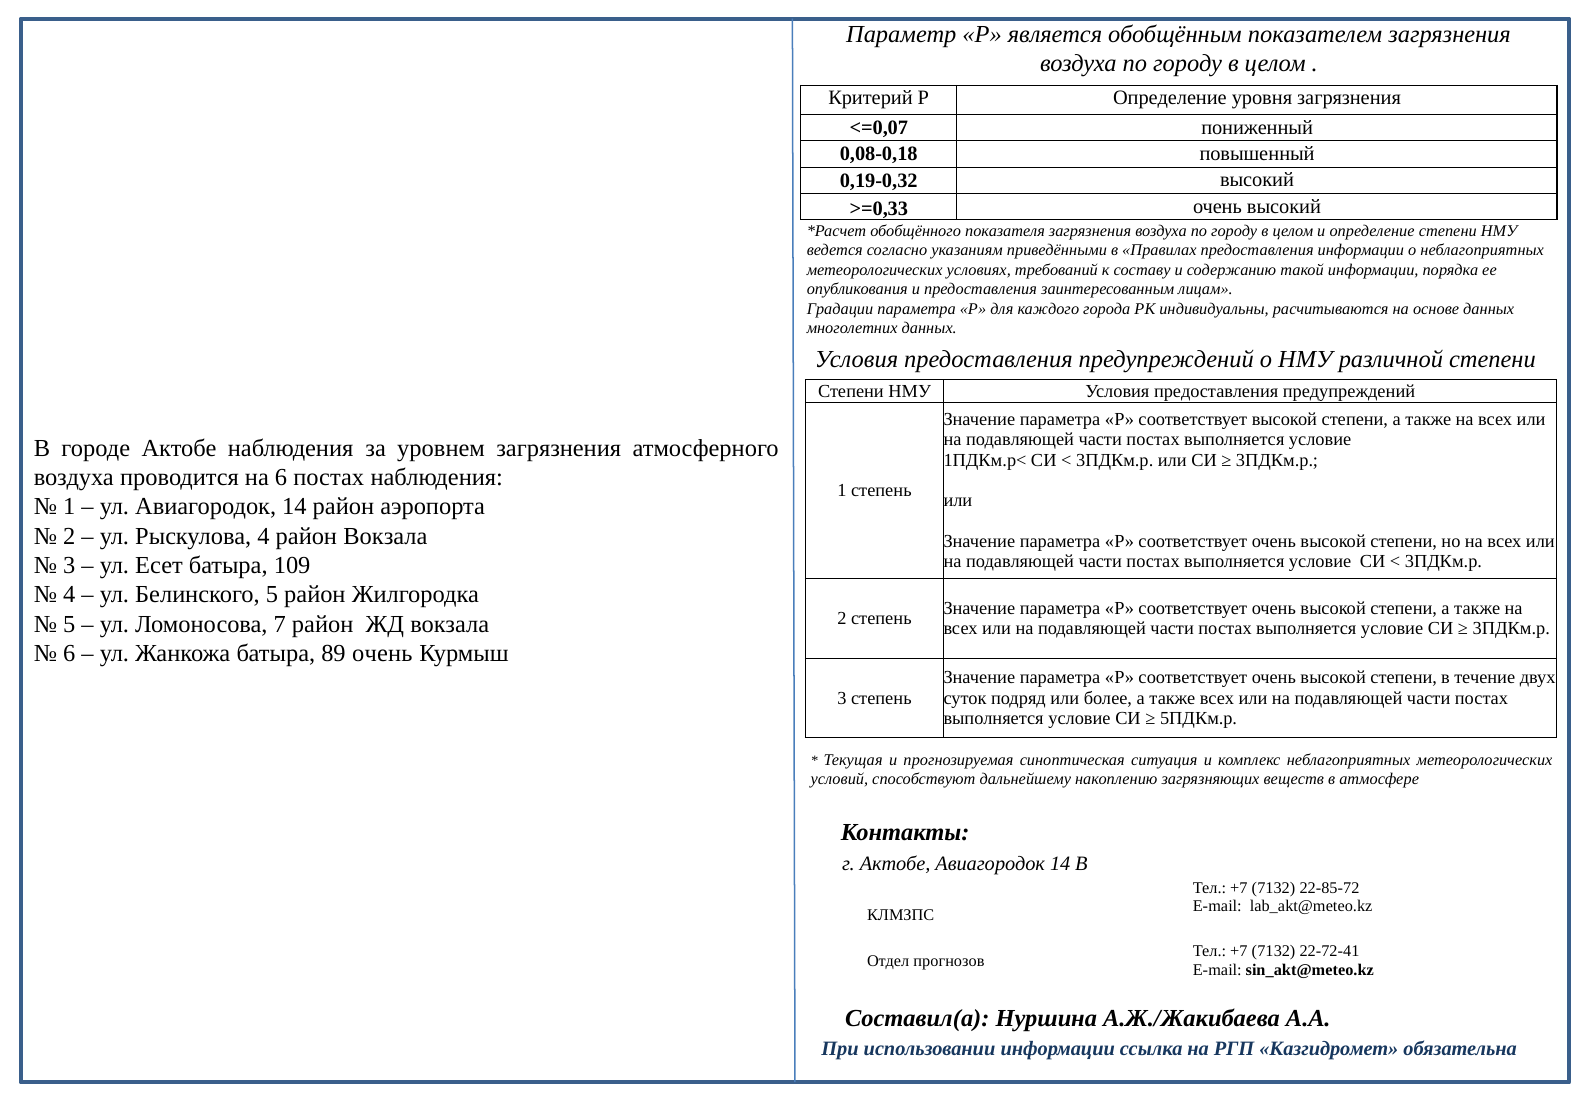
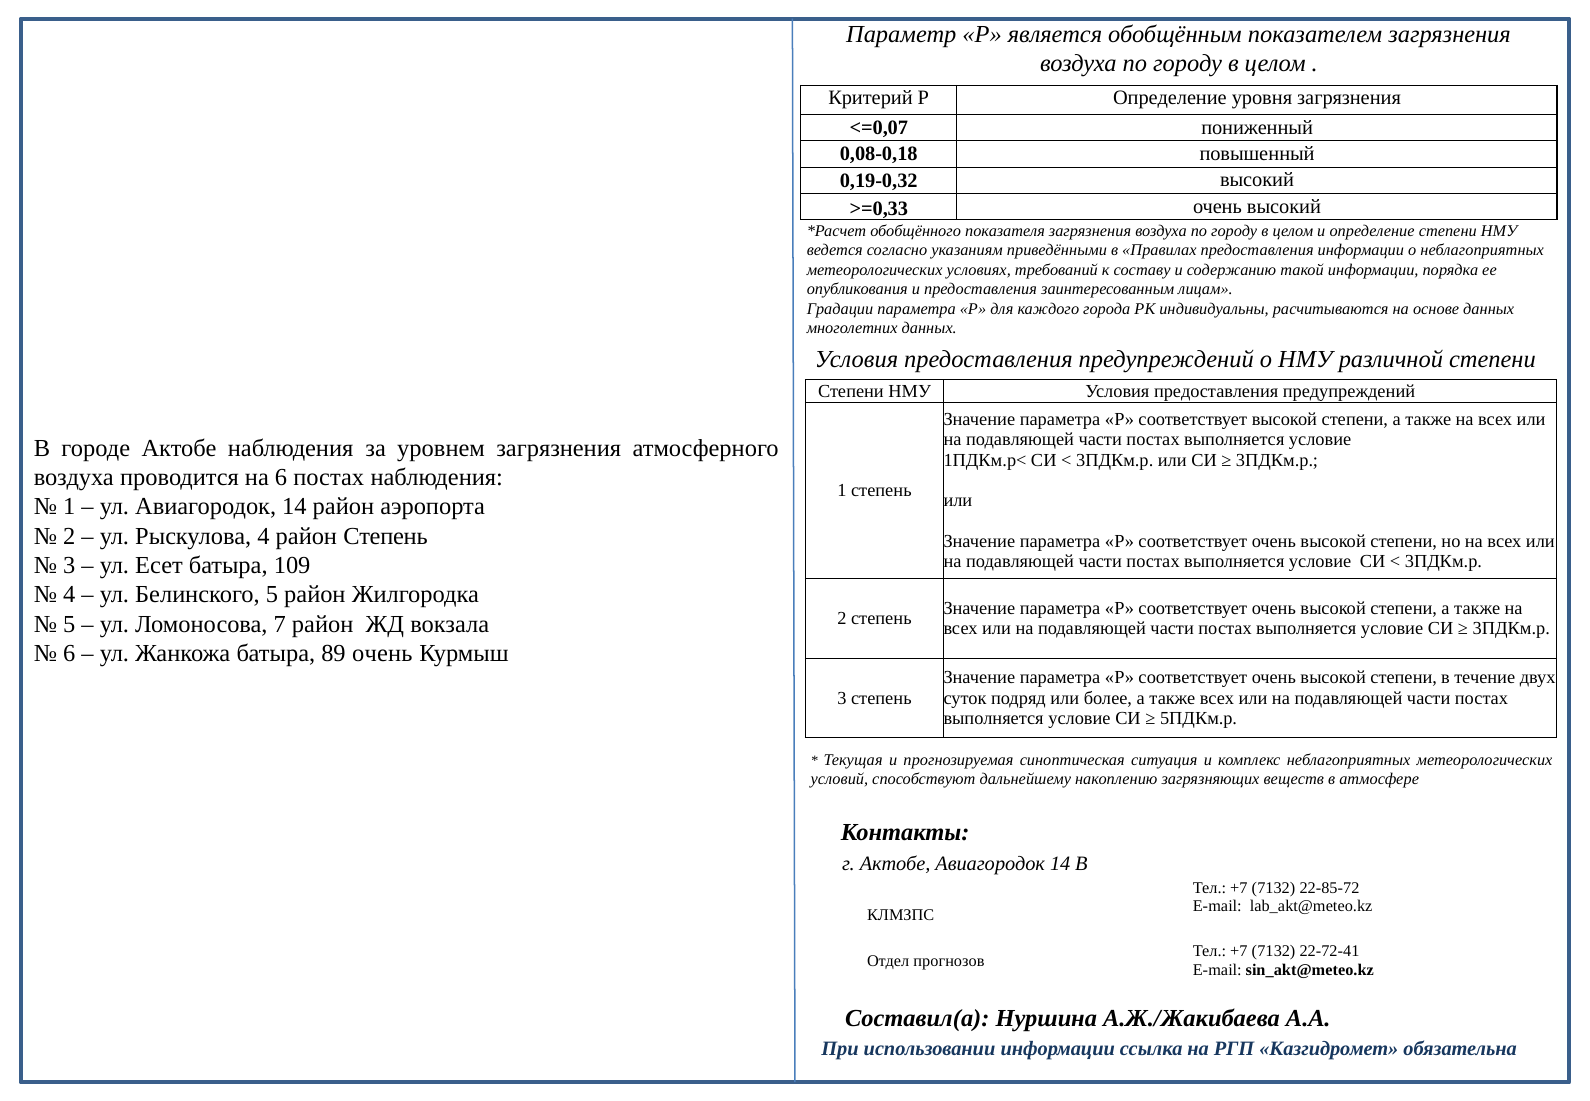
район Вокзала: Вокзала -> Степень
